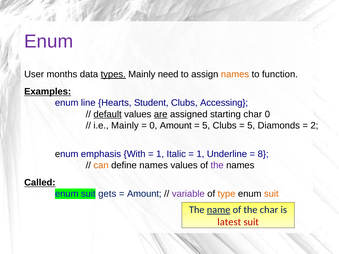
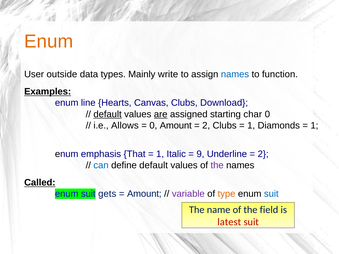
Enum at (49, 42) colour: purple -> orange
months: months -> outside
types underline: present -> none
need: need -> write
names at (235, 74) colour: orange -> blue
Student: Student -> Canvas
Accessing: Accessing -> Download
i.e Mainly: Mainly -> Allows
5 at (206, 126): 5 -> 2
5 at (251, 126): 5 -> 1
2 at (314, 126): 2 -> 1
With: With -> That
1 at (200, 154): 1 -> 9
8 at (263, 154): 8 -> 2
can colour: orange -> blue
define names: names -> default
suit at (271, 194) colour: orange -> blue
name underline: present -> none
the char: char -> field
